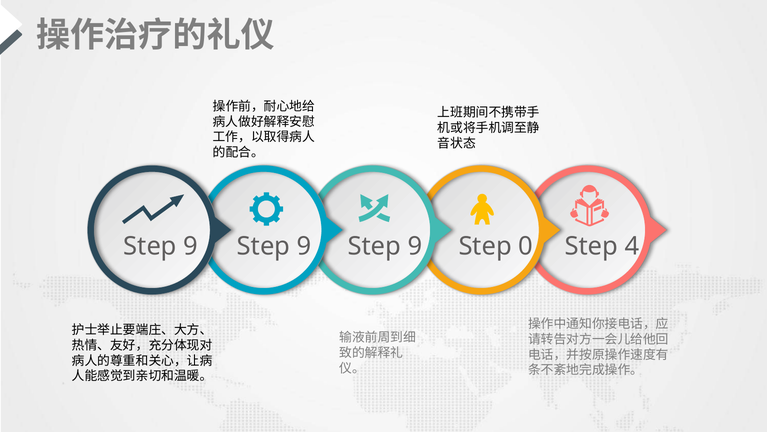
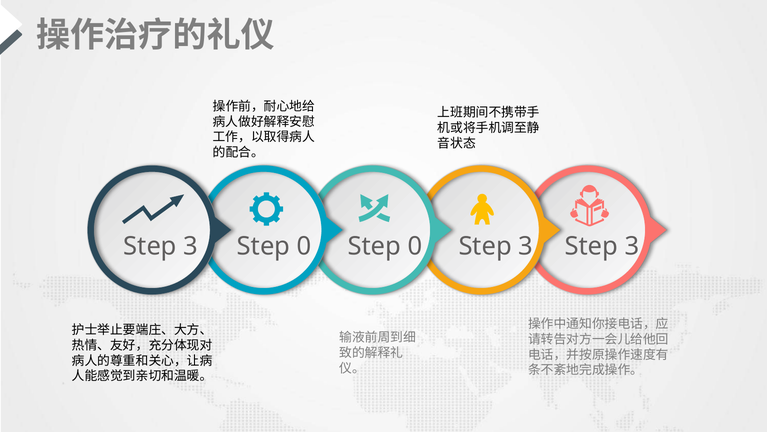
9 at (191, 246): 9 -> 3
9 at (304, 246): 9 -> 0
9 at (415, 246): 9 -> 0
0 at (526, 246): 0 -> 3
4 at (632, 246): 4 -> 3
